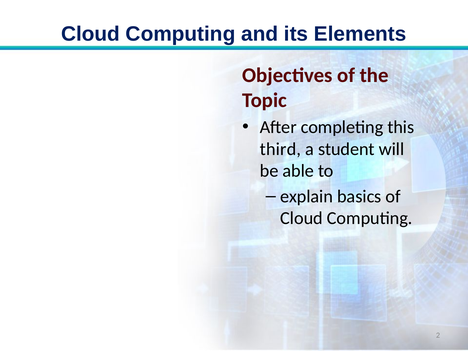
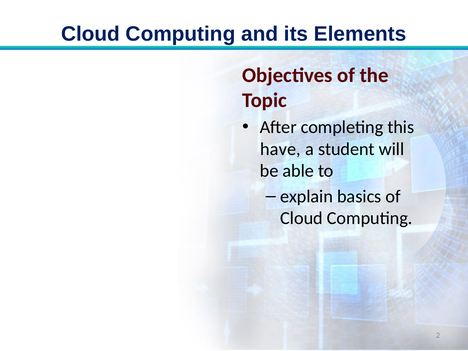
third: third -> have
